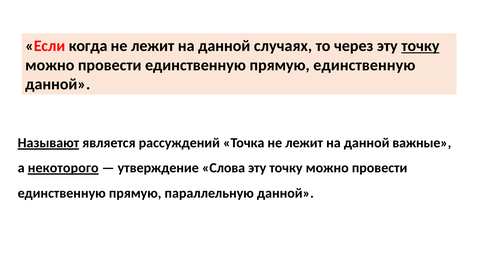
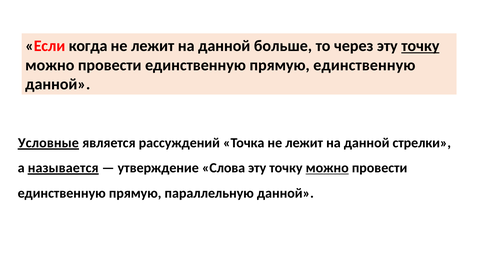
случаях: случаях -> больше
Называют: Называют -> Условные
важные: важные -> стрелки
некоторого: некоторого -> называется
можно at (327, 168) underline: none -> present
